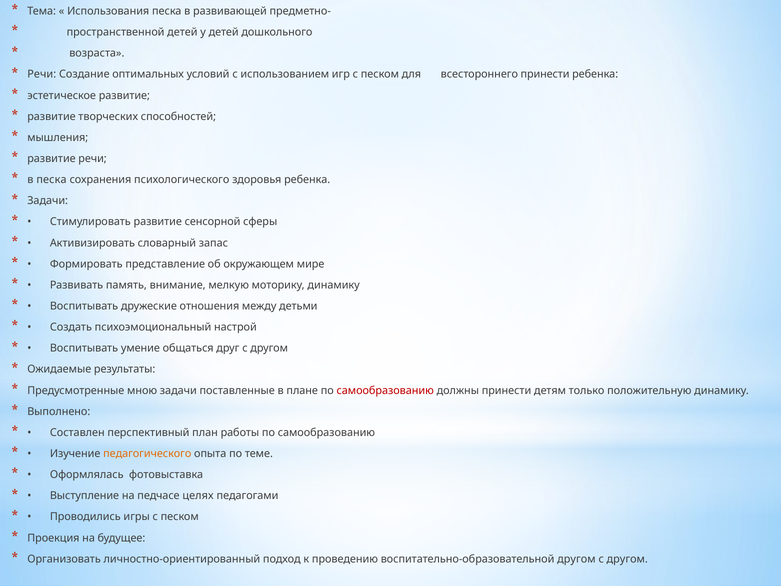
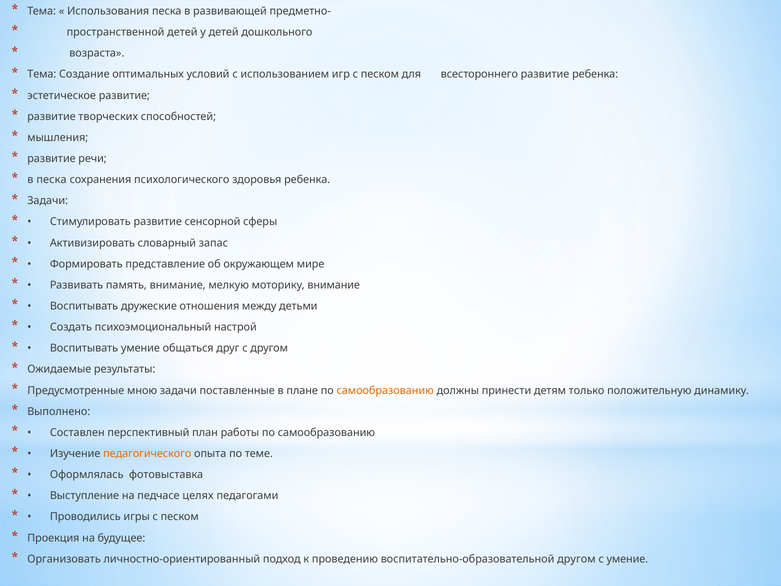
Речи at (42, 74): Речи -> Тема
всестороннего принести: принести -> развитие
моторику динамику: динамику -> внимание
самообразованию at (385, 390) colour: red -> orange
другом at (627, 559): другом -> умение
